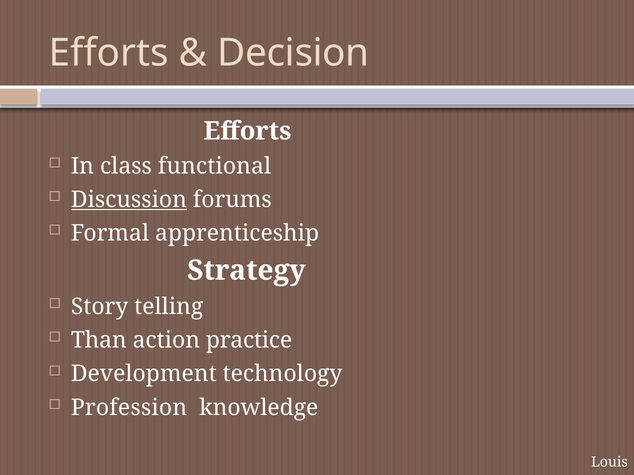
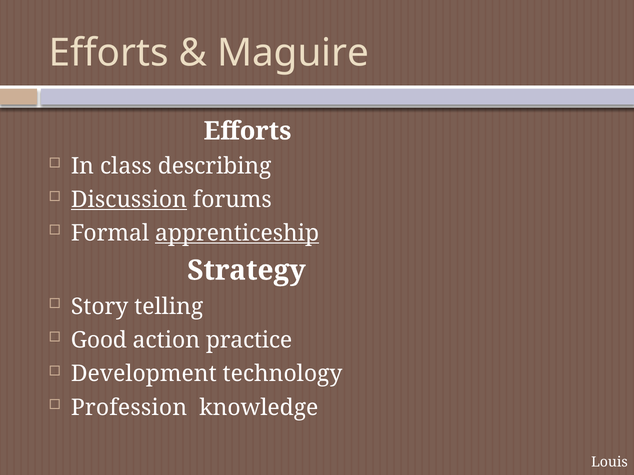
Decision: Decision -> Maguire
functional: functional -> describing
apprenticeship underline: none -> present
Than: Than -> Good
